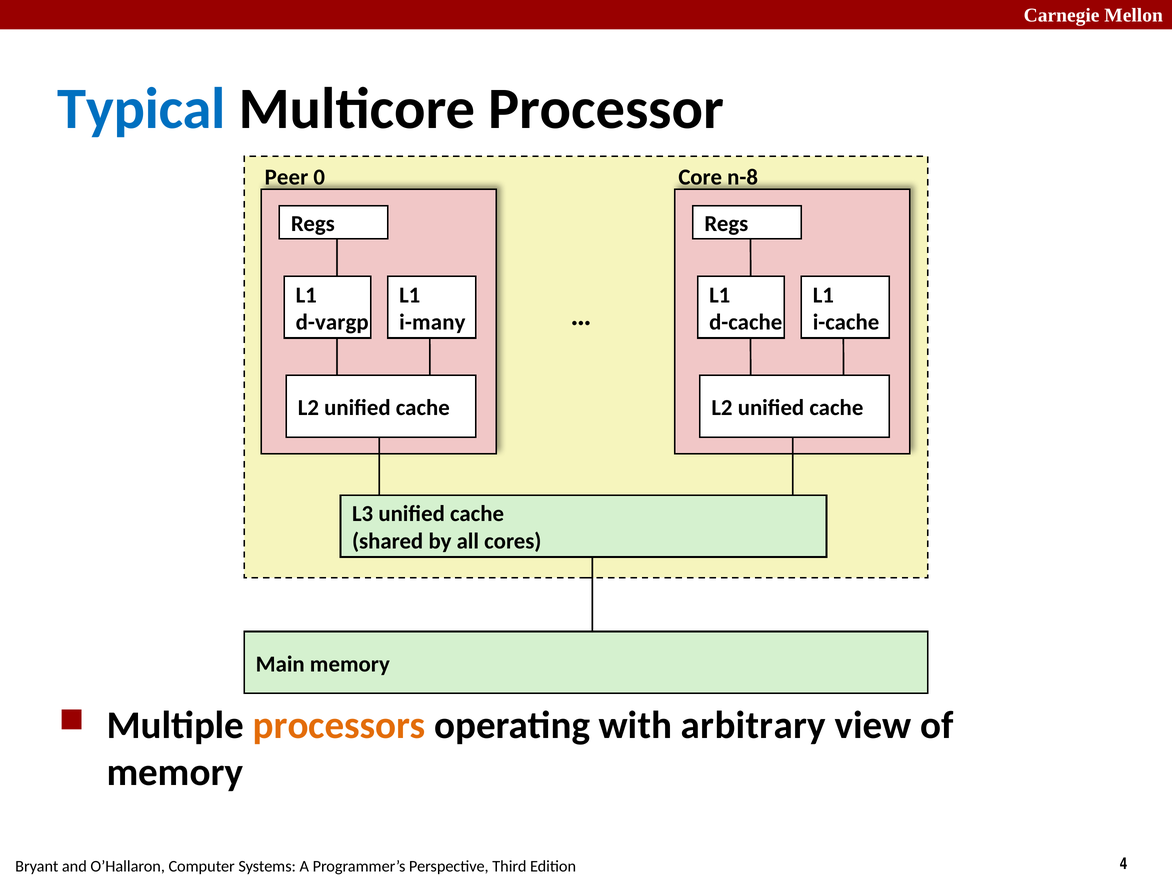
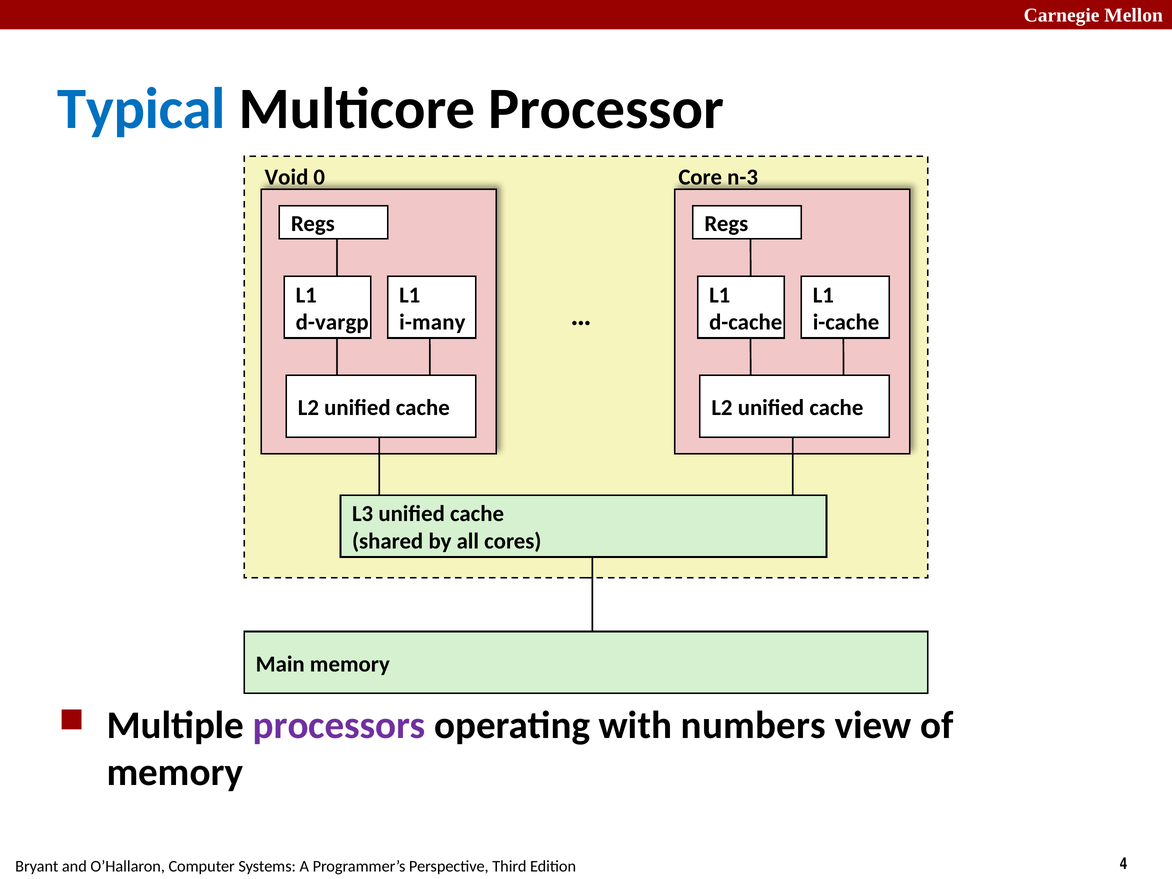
Peer: Peer -> Void
n-8: n-8 -> n-3
processors colour: orange -> purple
arbitrary: arbitrary -> numbers
